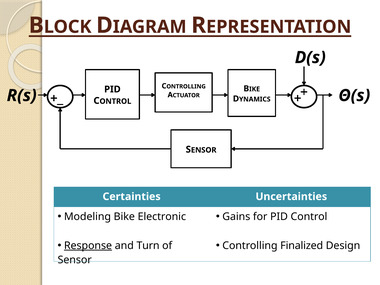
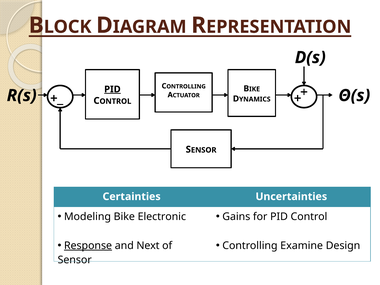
PID at (112, 89) underline: none -> present
Turn: Turn -> Next
Finalized: Finalized -> Examine
